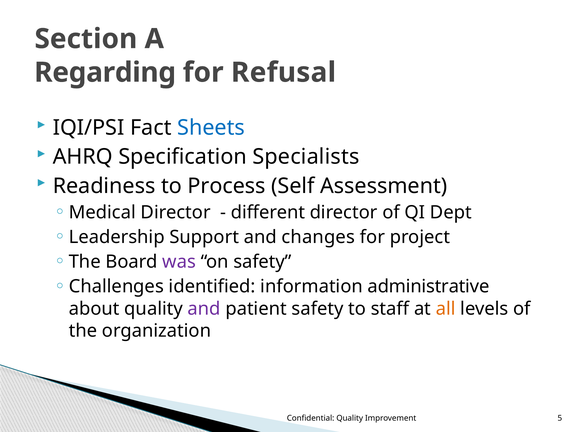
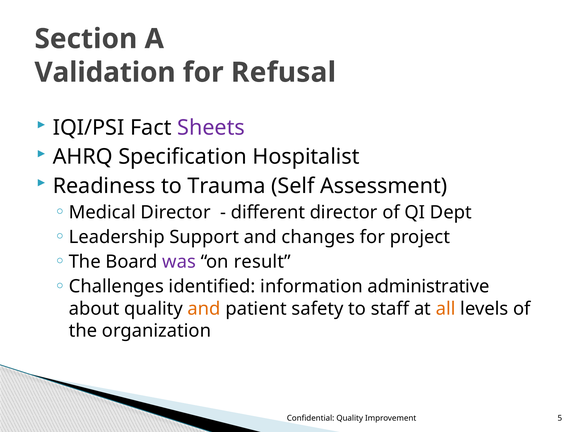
Regarding: Regarding -> Validation
Sheets colour: blue -> purple
Specialists: Specialists -> Hospitalist
Process: Process -> Trauma
on safety: safety -> result
and at (204, 309) colour: purple -> orange
